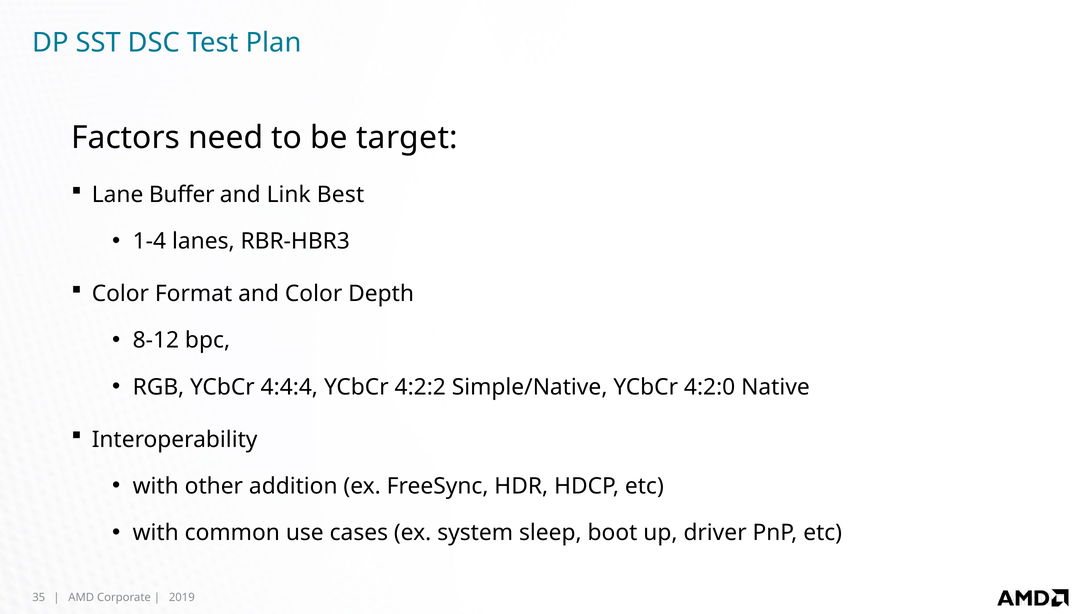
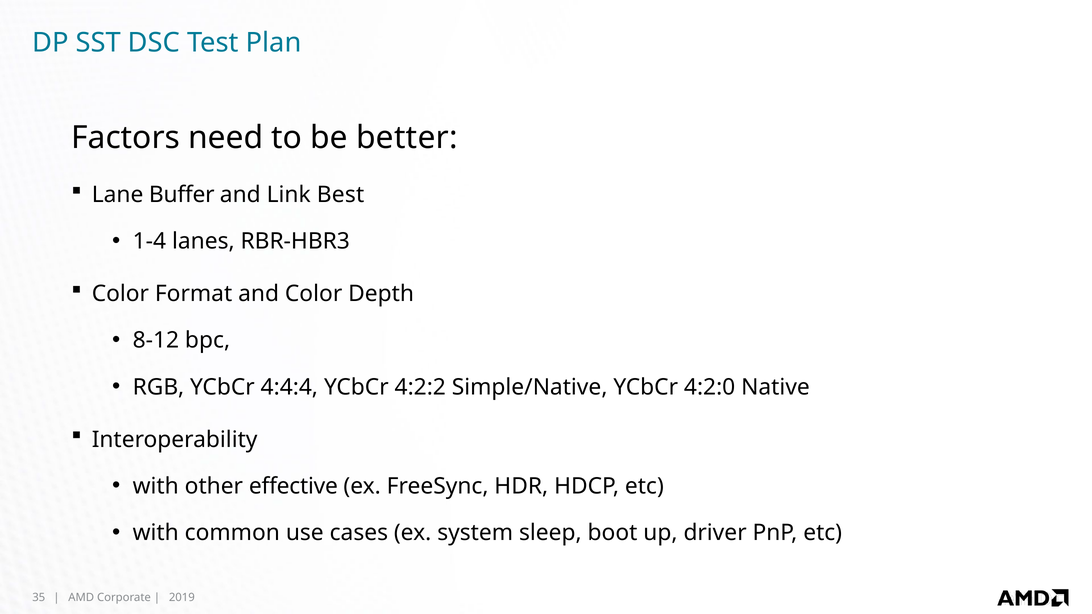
target: target -> better
addition: addition -> effective
